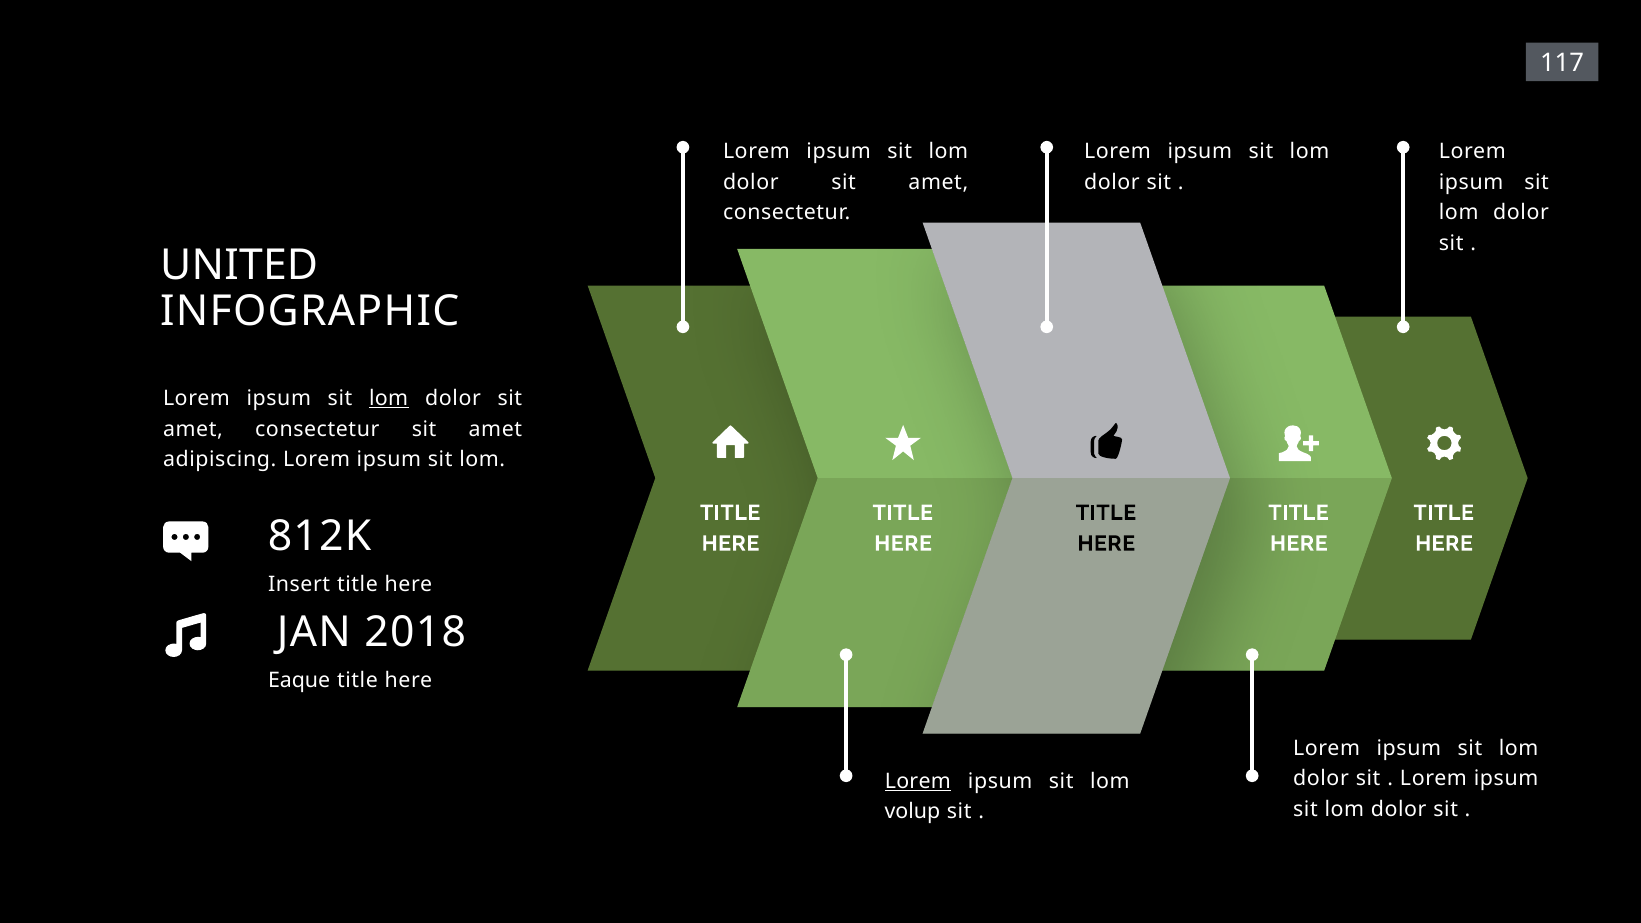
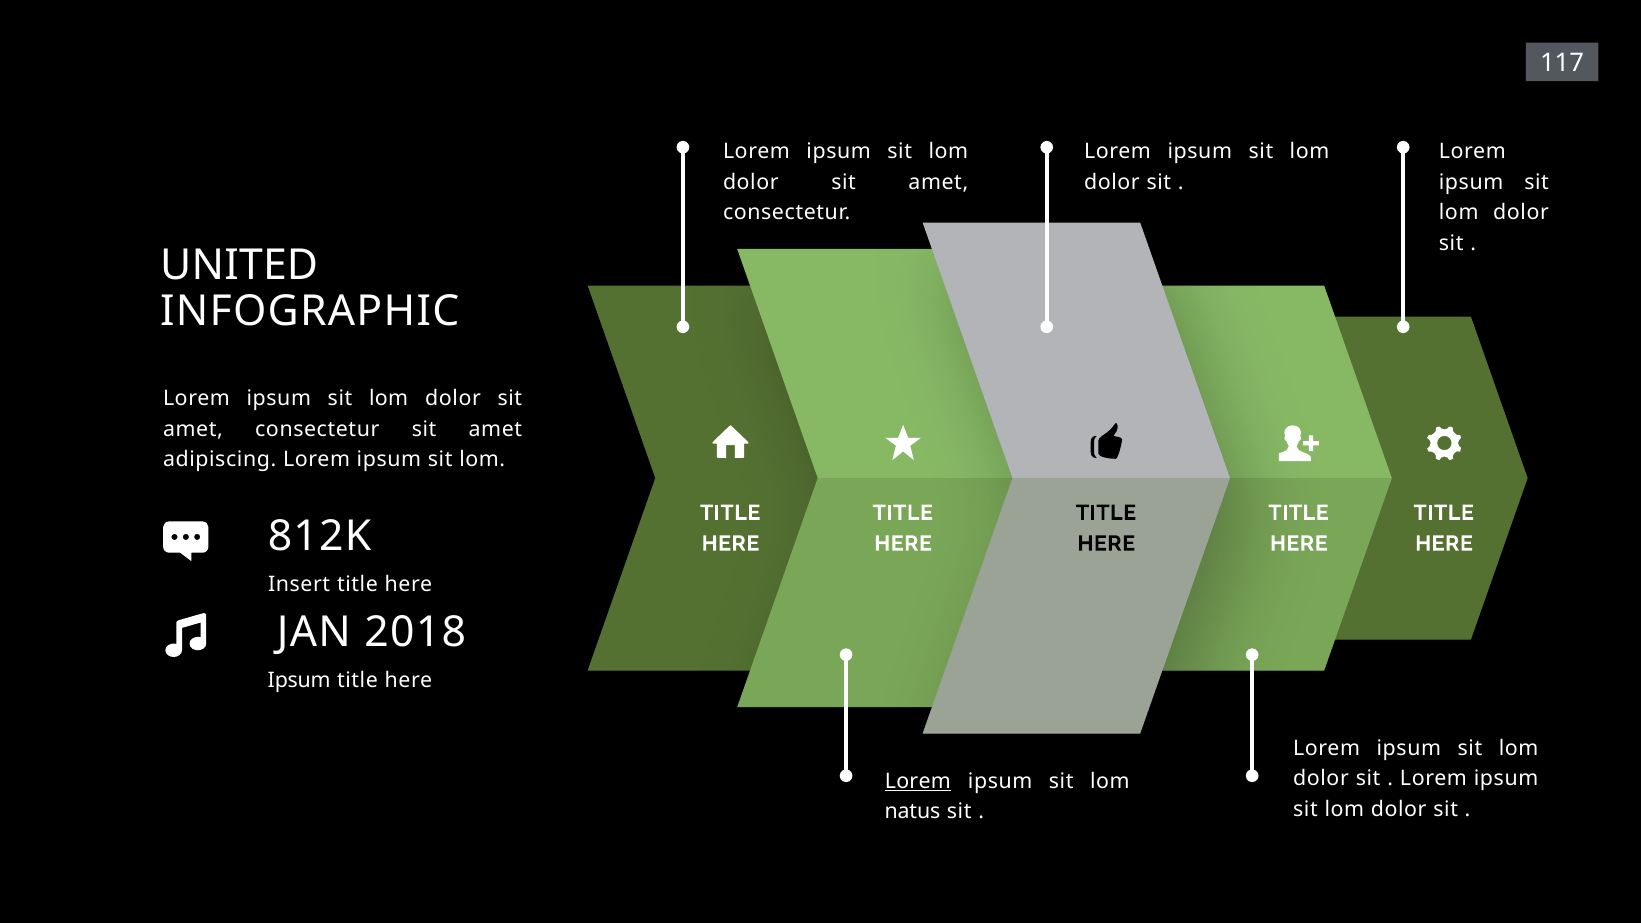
lom at (389, 398) underline: present -> none
Eaque at (299, 681): Eaque -> Ipsum
volup: volup -> natus
